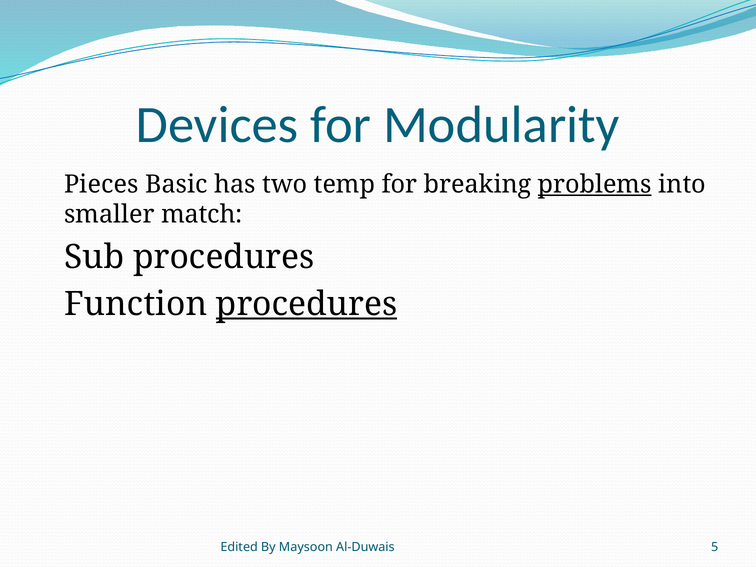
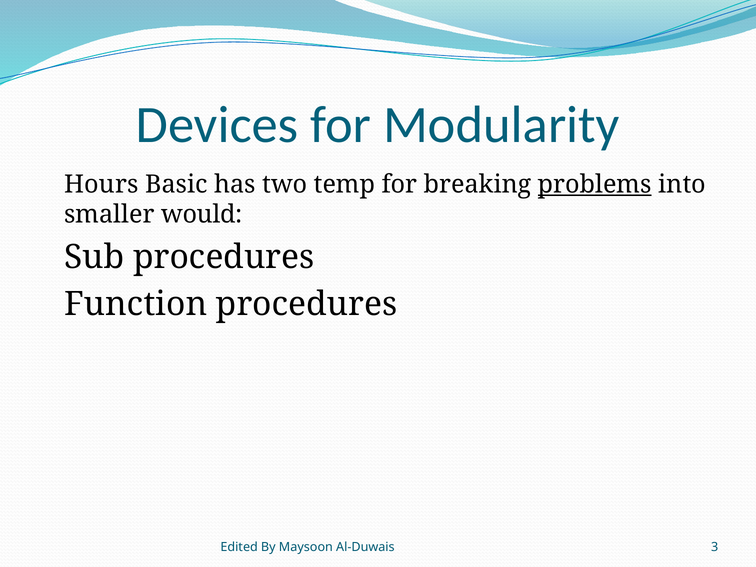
Pieces: Pieces -> Hours
match: match -> would
procedures at (307, 304) underline: present -> none
5: 5 -> 3
